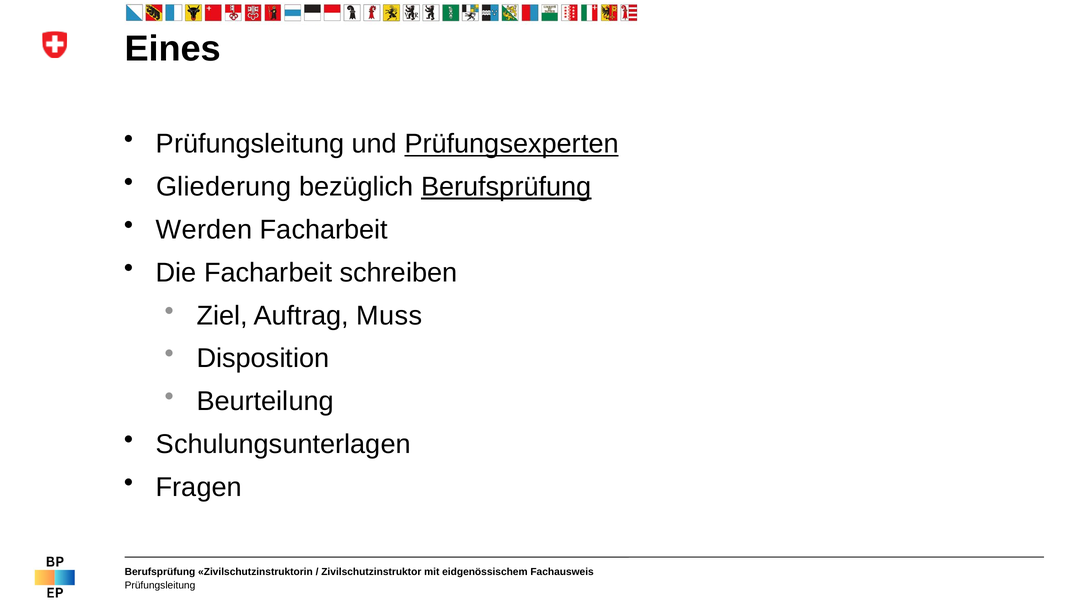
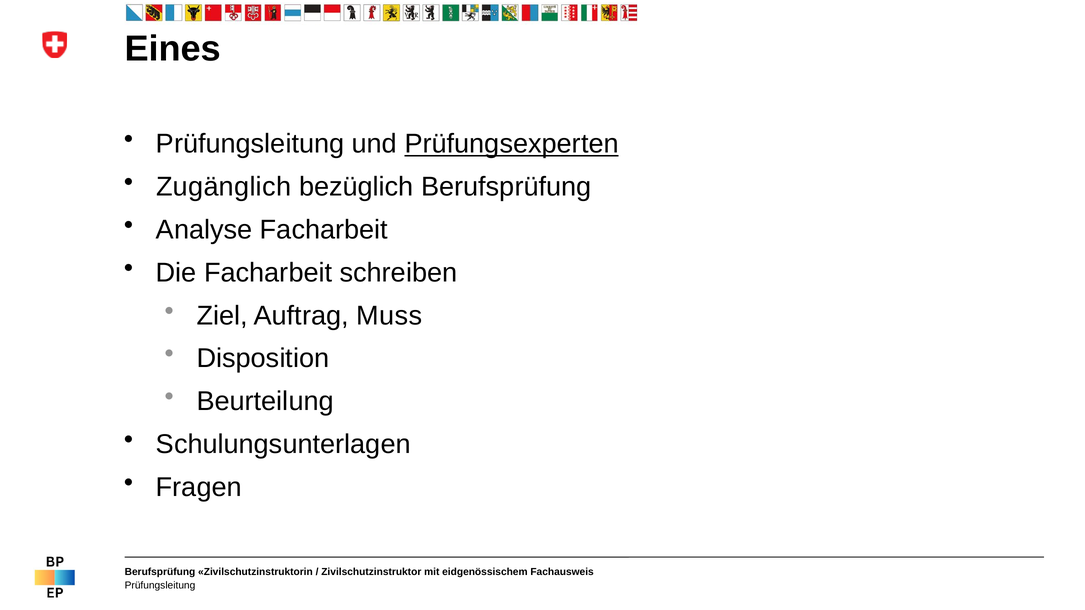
Gliederung: Gliederung -> Zugänglich
Berufsprüfung at (506, 187) underline: present -> none
Werden: Werden -> Analyse
